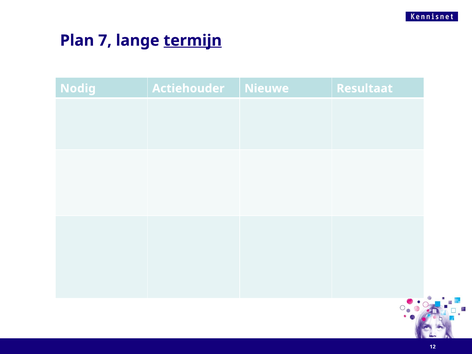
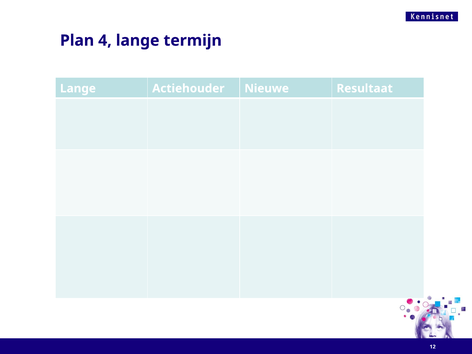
7: 7 -> 4
termijn underline: present -> none
Nodig at (78, 88): Nodig -> Lange
